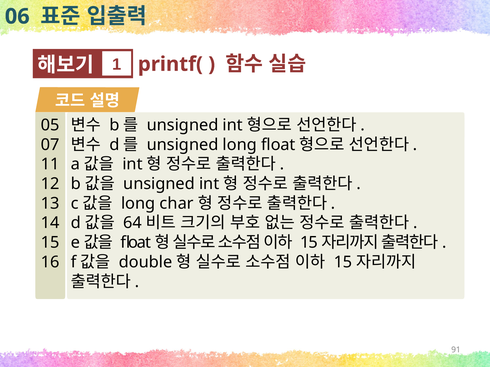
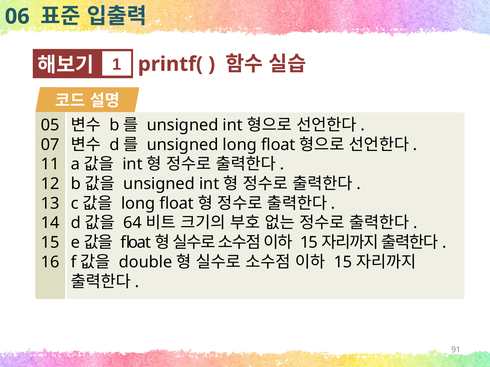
char at (177, 204): char -> float
